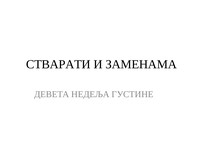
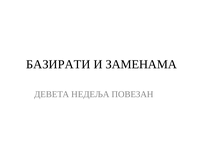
СТВАРАТИ: СТВАРАТИ -> БАЗИРАТИ
ГУСТИНЕ: ГУСТИНЕ -> ПОВЕЗАН
